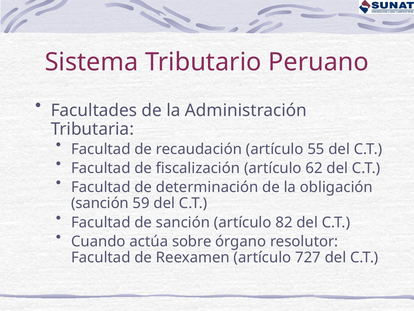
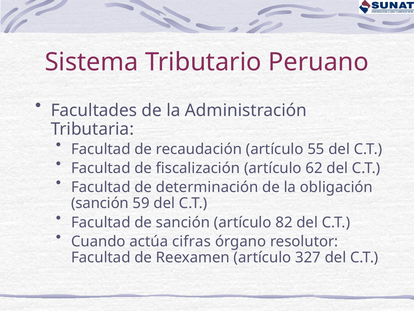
sobre: sobre -> cifras
727: 727 -> 327
